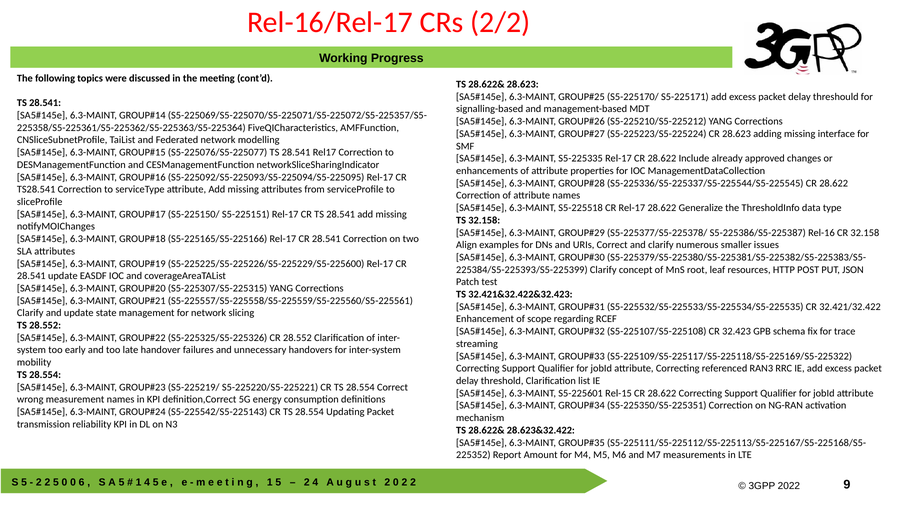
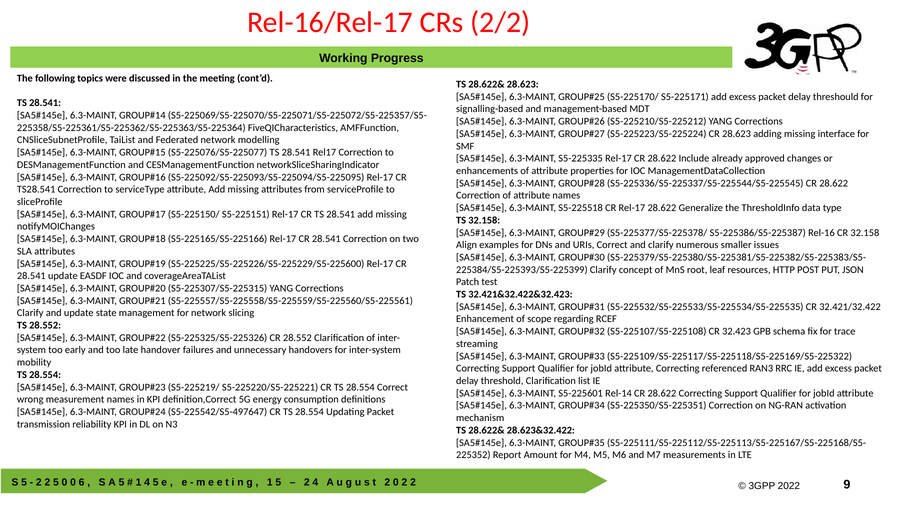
Rel-15: Rel-15 -> Rel-14
S5-225542/S5-225143: S5-225542/S5-225143 -> S5-225542/S5-497647
